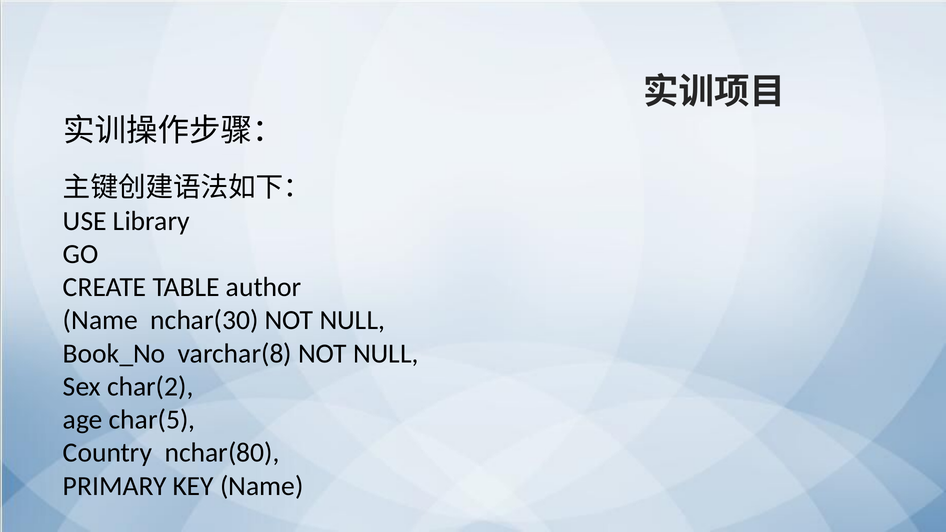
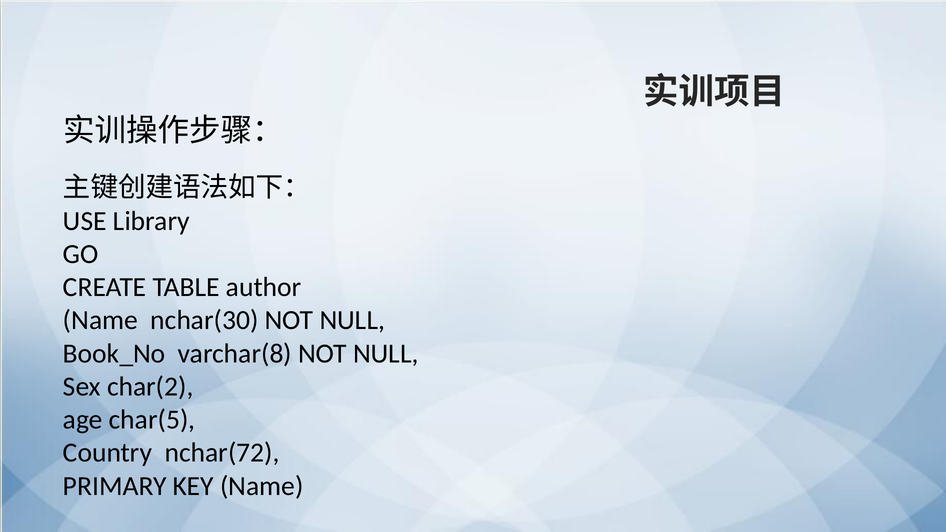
nchar(80: nchar(80 -> nchar(72
